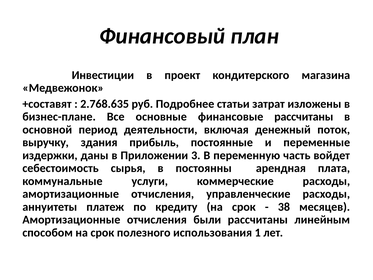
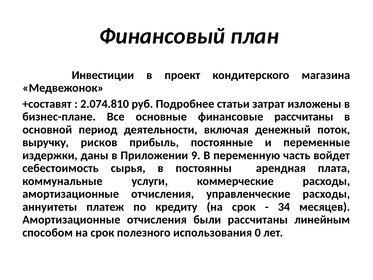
2.768.635: 2.768.635 -> 2.074.810
здания: здания -> рисков
3: 3 -> 9
38: 38 -> 34
1: 1 -> 0
